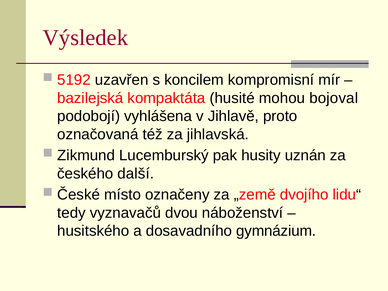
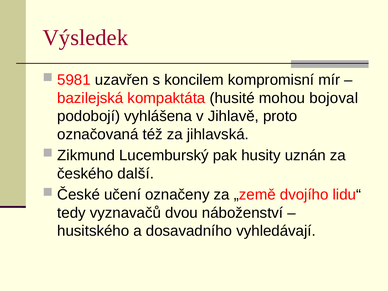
5192: 5192 -> 5981
místo: místo -> učení
gymnázium: gymnázium -> vyhledávají
